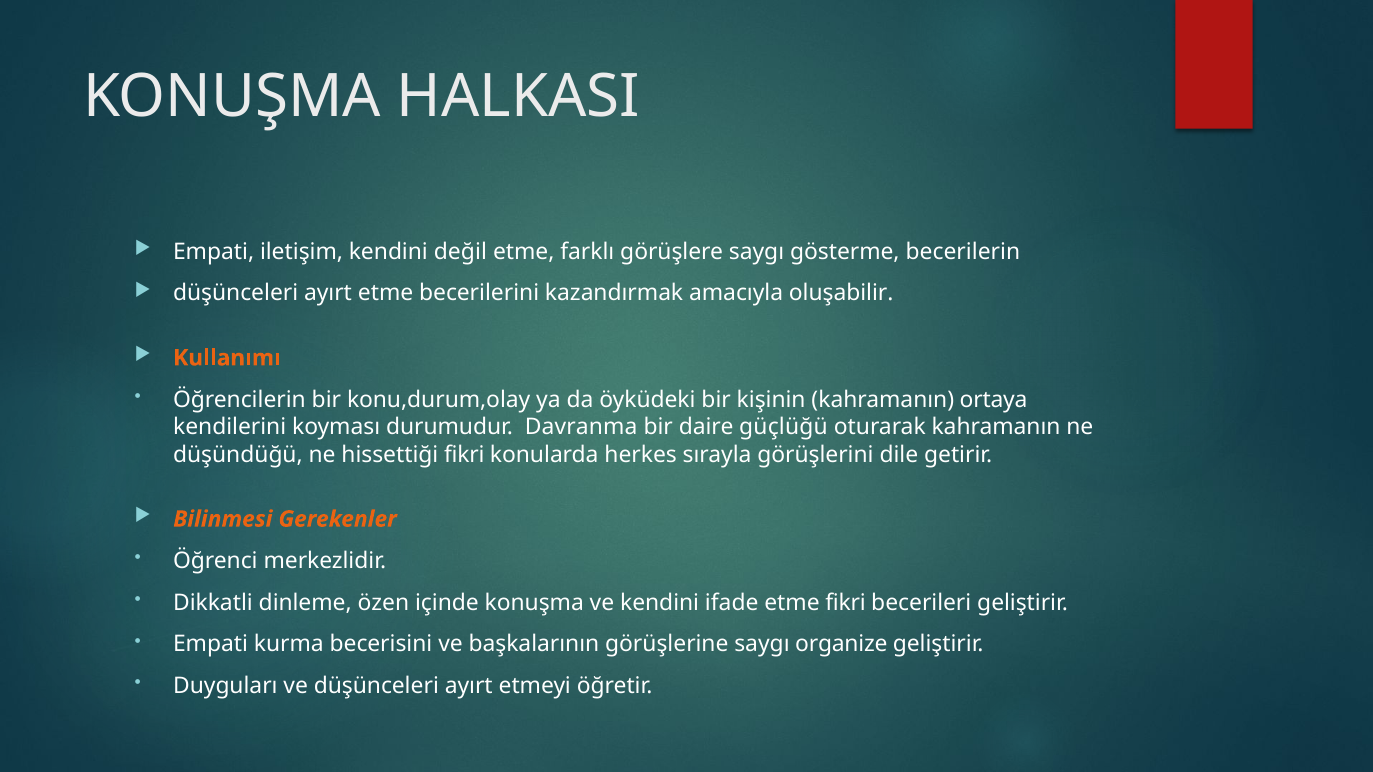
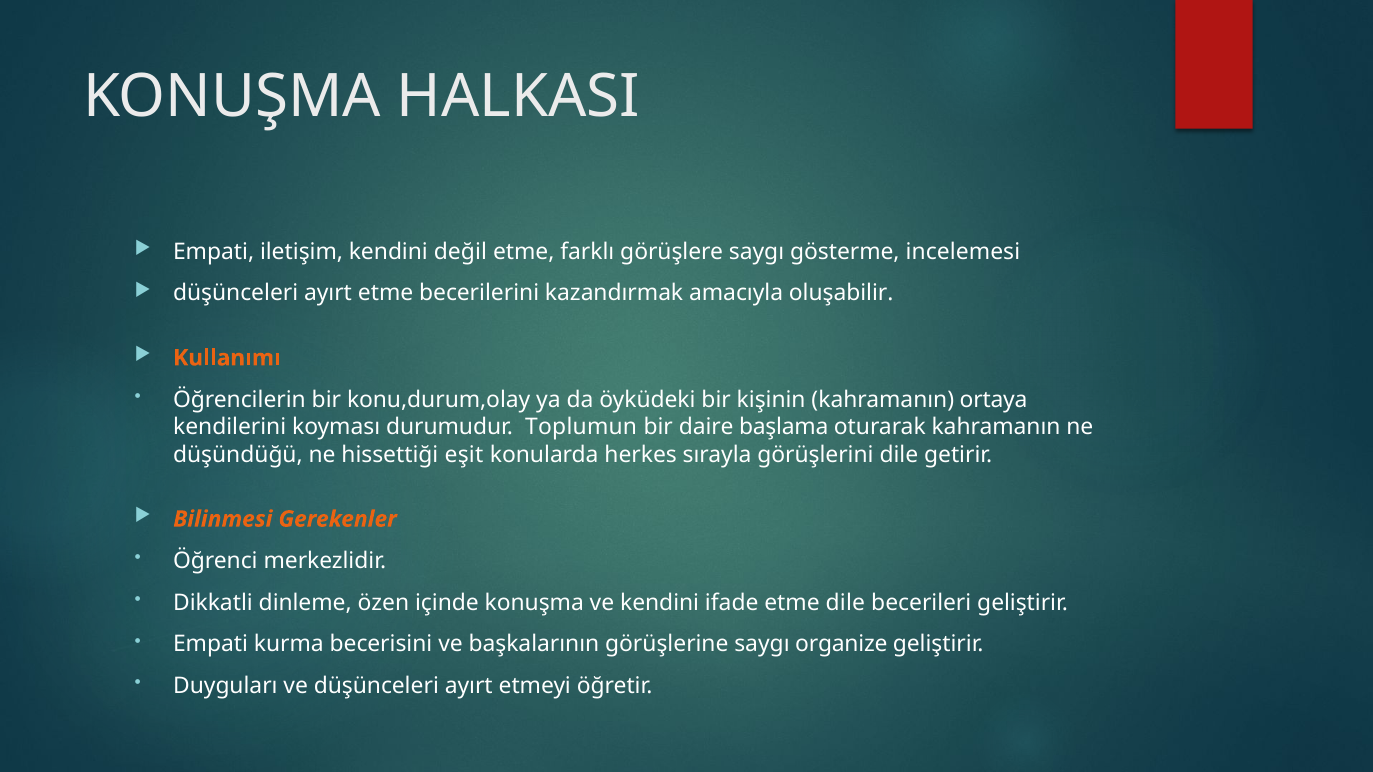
becerilerin: becerilerin -> incelemesi
Davranma: Davranma -> Toplumun
güçlüğü: güçlüğü -> başlama
hissettiği fikri: fikri -> eşit
etme fikri: fikri -> dile
